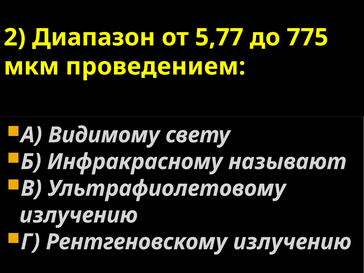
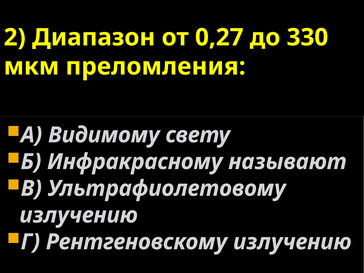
5,77: 5,77 -> 0,27
775: 775 -> 330
проведением: проведением -> преломления
